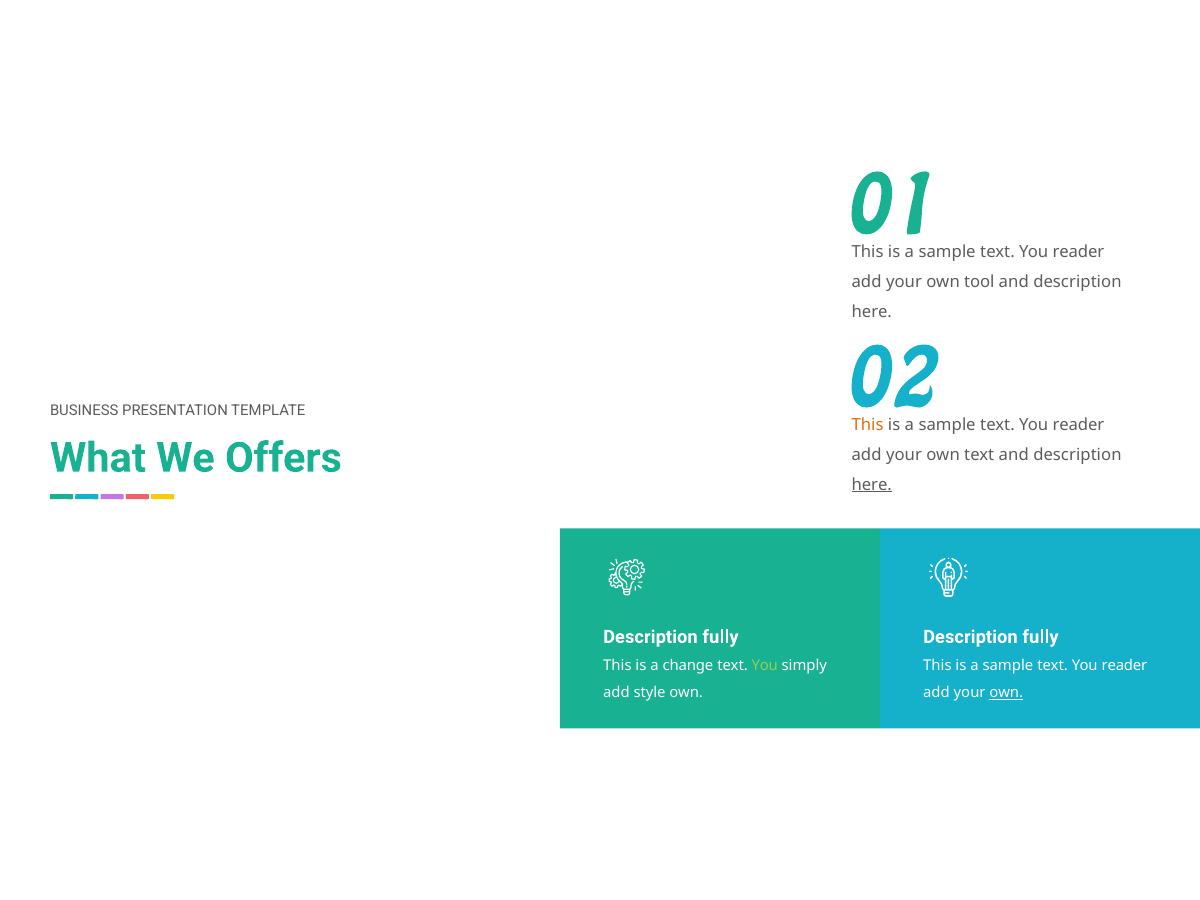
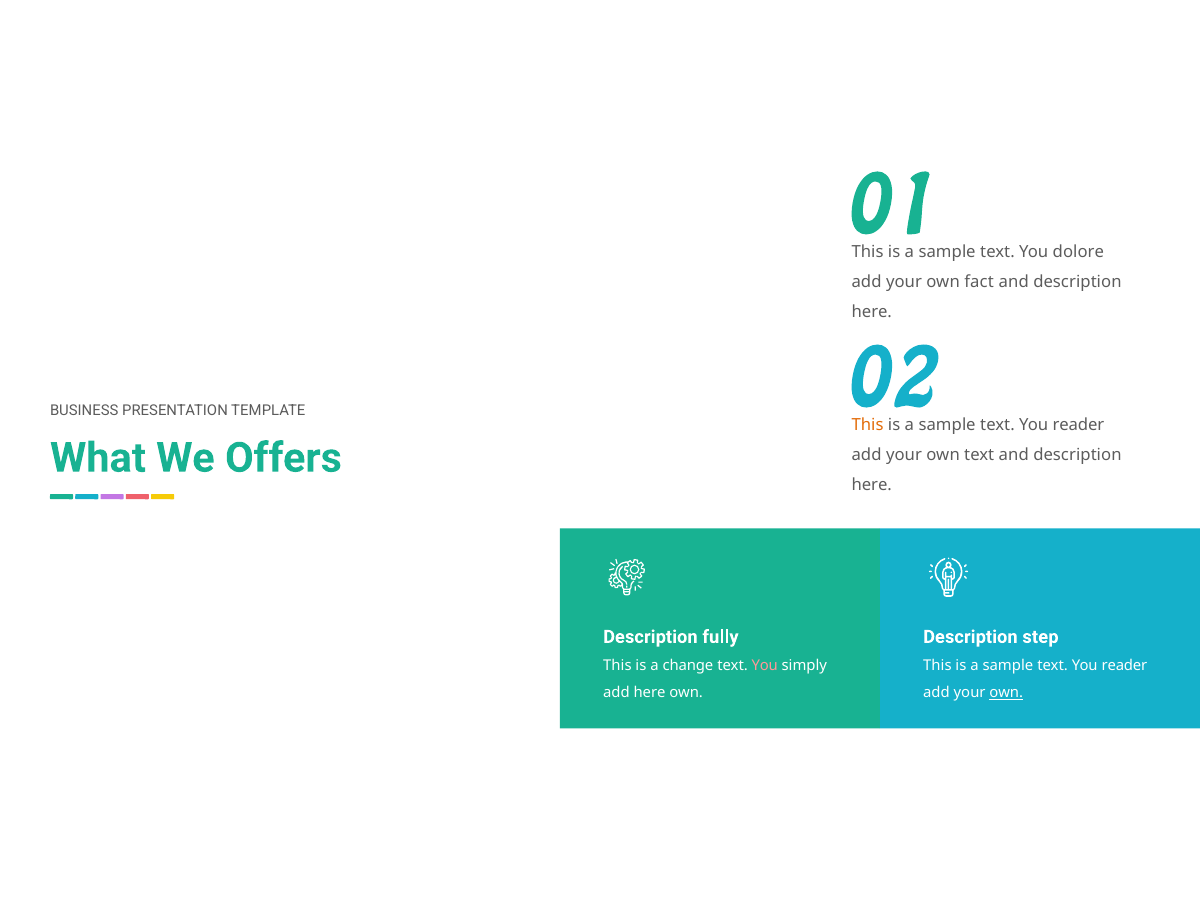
reader at (1078, 252): reader -> dolore
tool: tool -> fact
here at (872, 485) underline: present -> none
fully at (1040, 637): fully -> step
You at (765, 666) colour: light green -> pink
add style: style -> here
